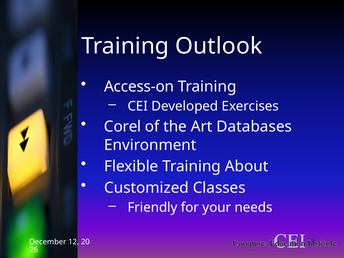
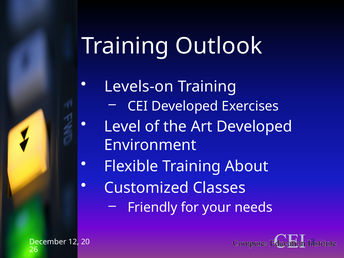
Access-on: Access-on -> Levels-on
Corel: Corel -> Level
Art Databases: Databases -> Developed
